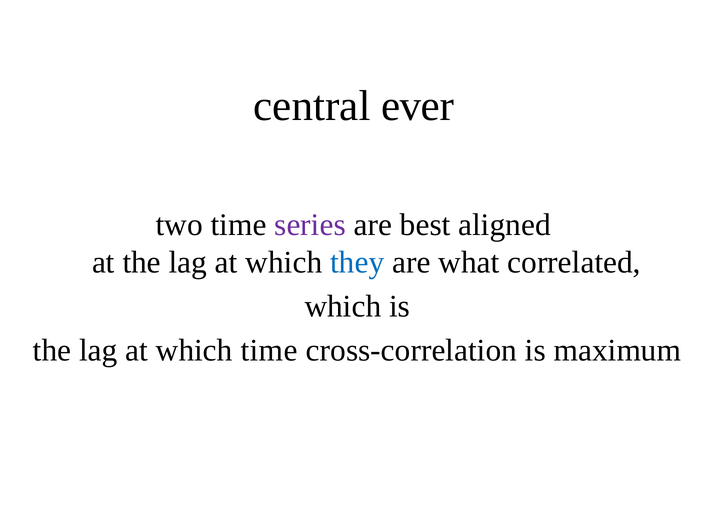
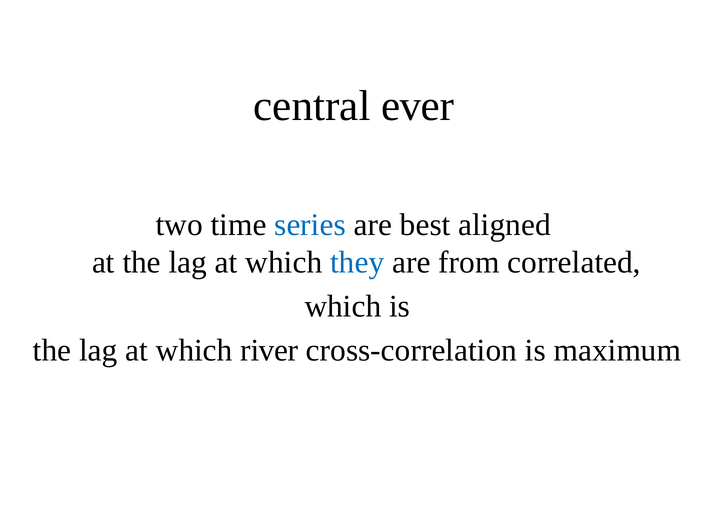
series colour: purple -> blue
what: what -> from
which time: time -> river
